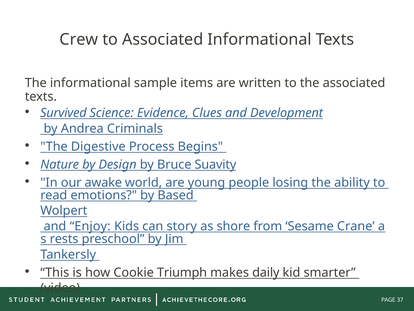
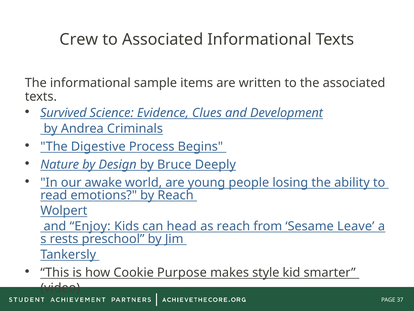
Suavity: Suavity -> Deeply
by Based: Based -> Reach
story: story -> head
as shore: shore -> reach
Crane: Crane -> Leave
Triumph: Triumph -> Purpose
daily: daily -> style
